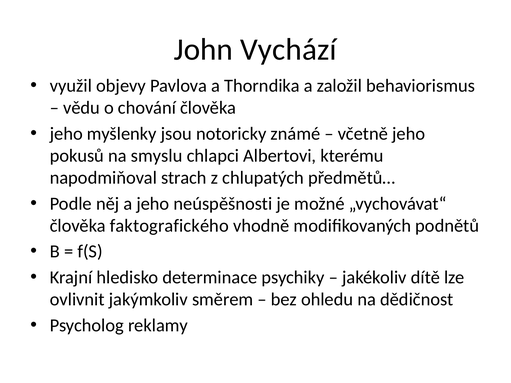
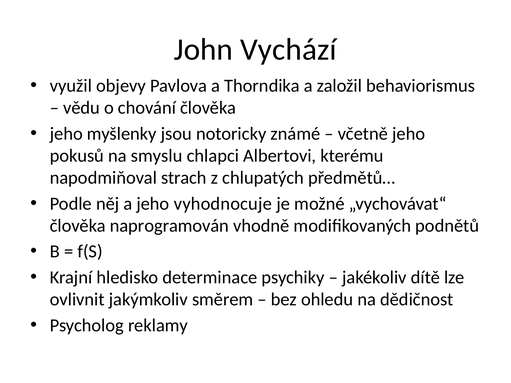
neúspěšnosti: neúspěšnosti -> vyhodnocuje
faktografického: faktografického -> naprogramován
